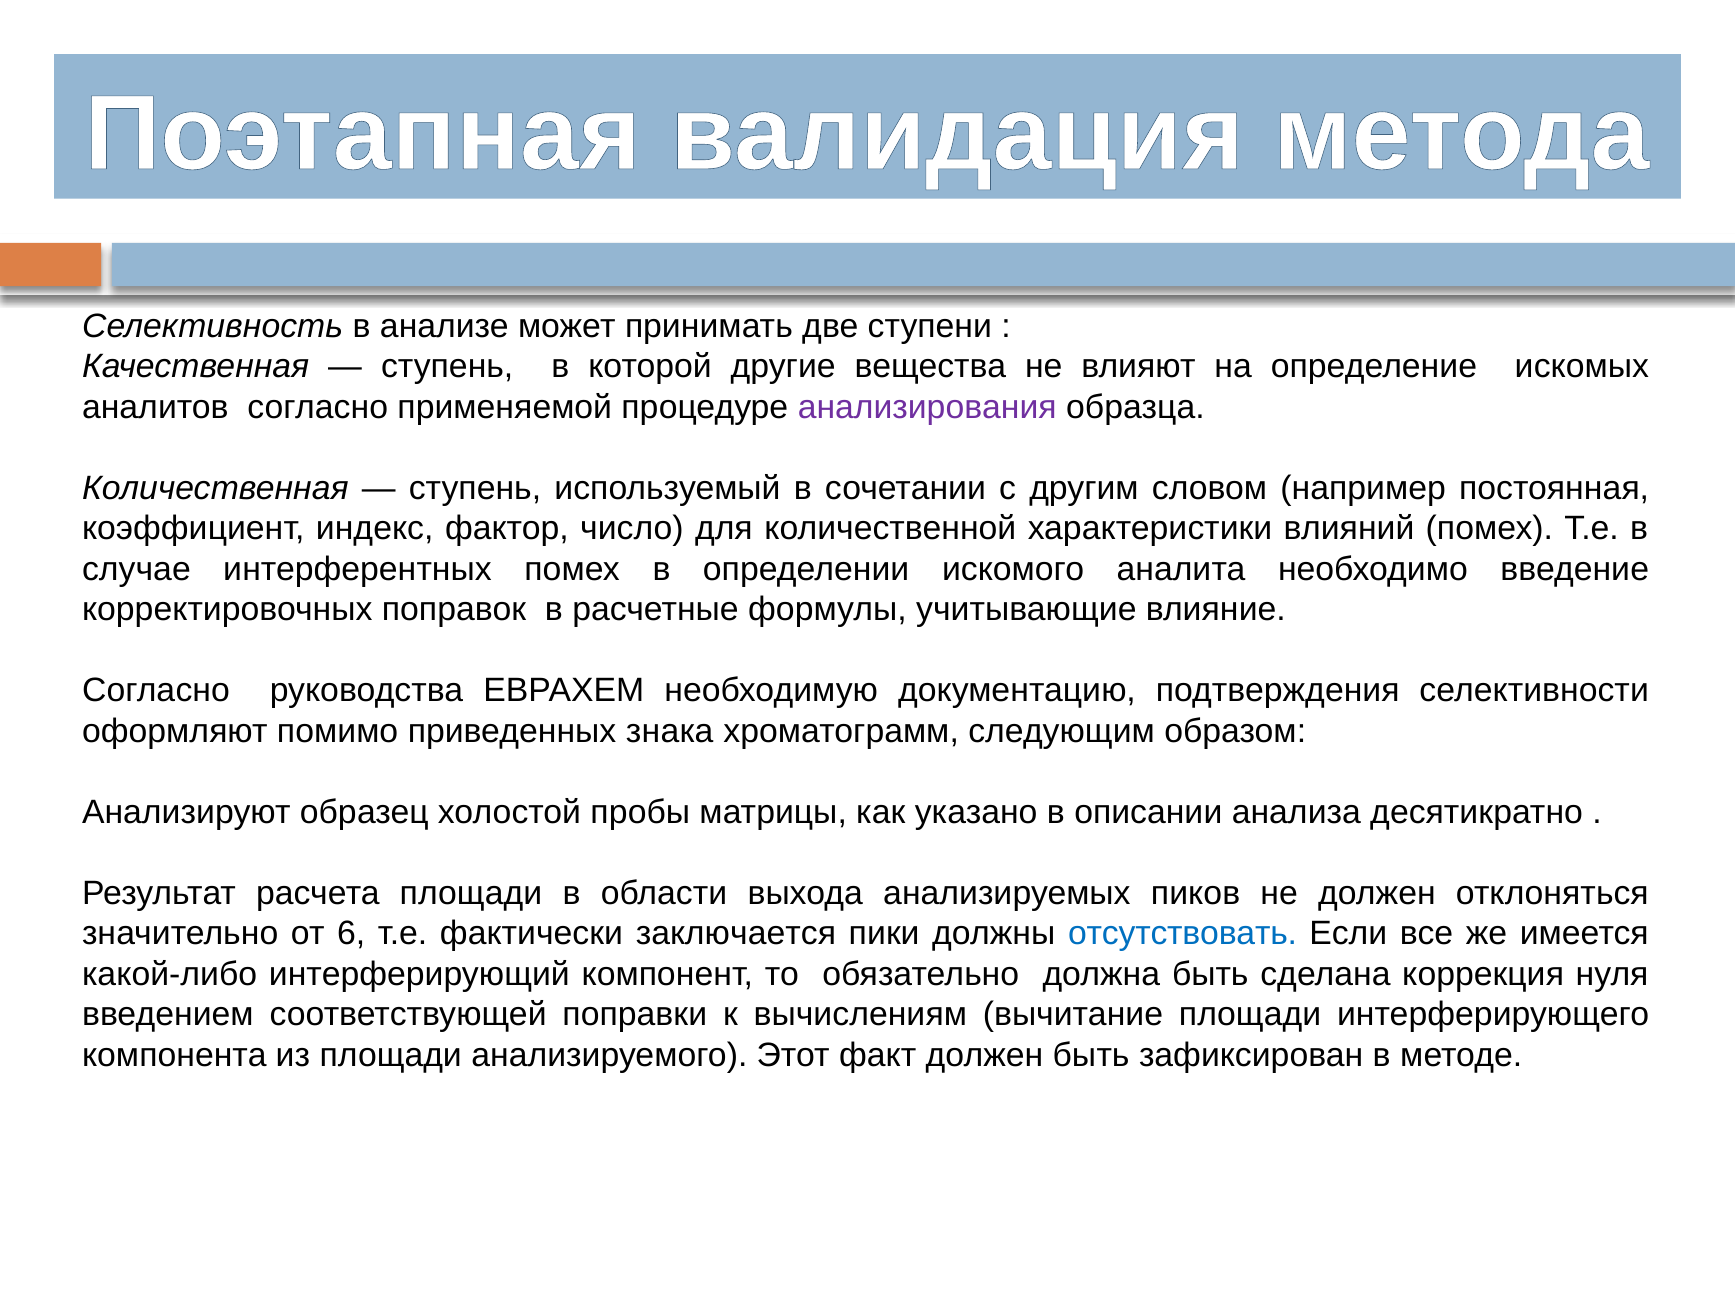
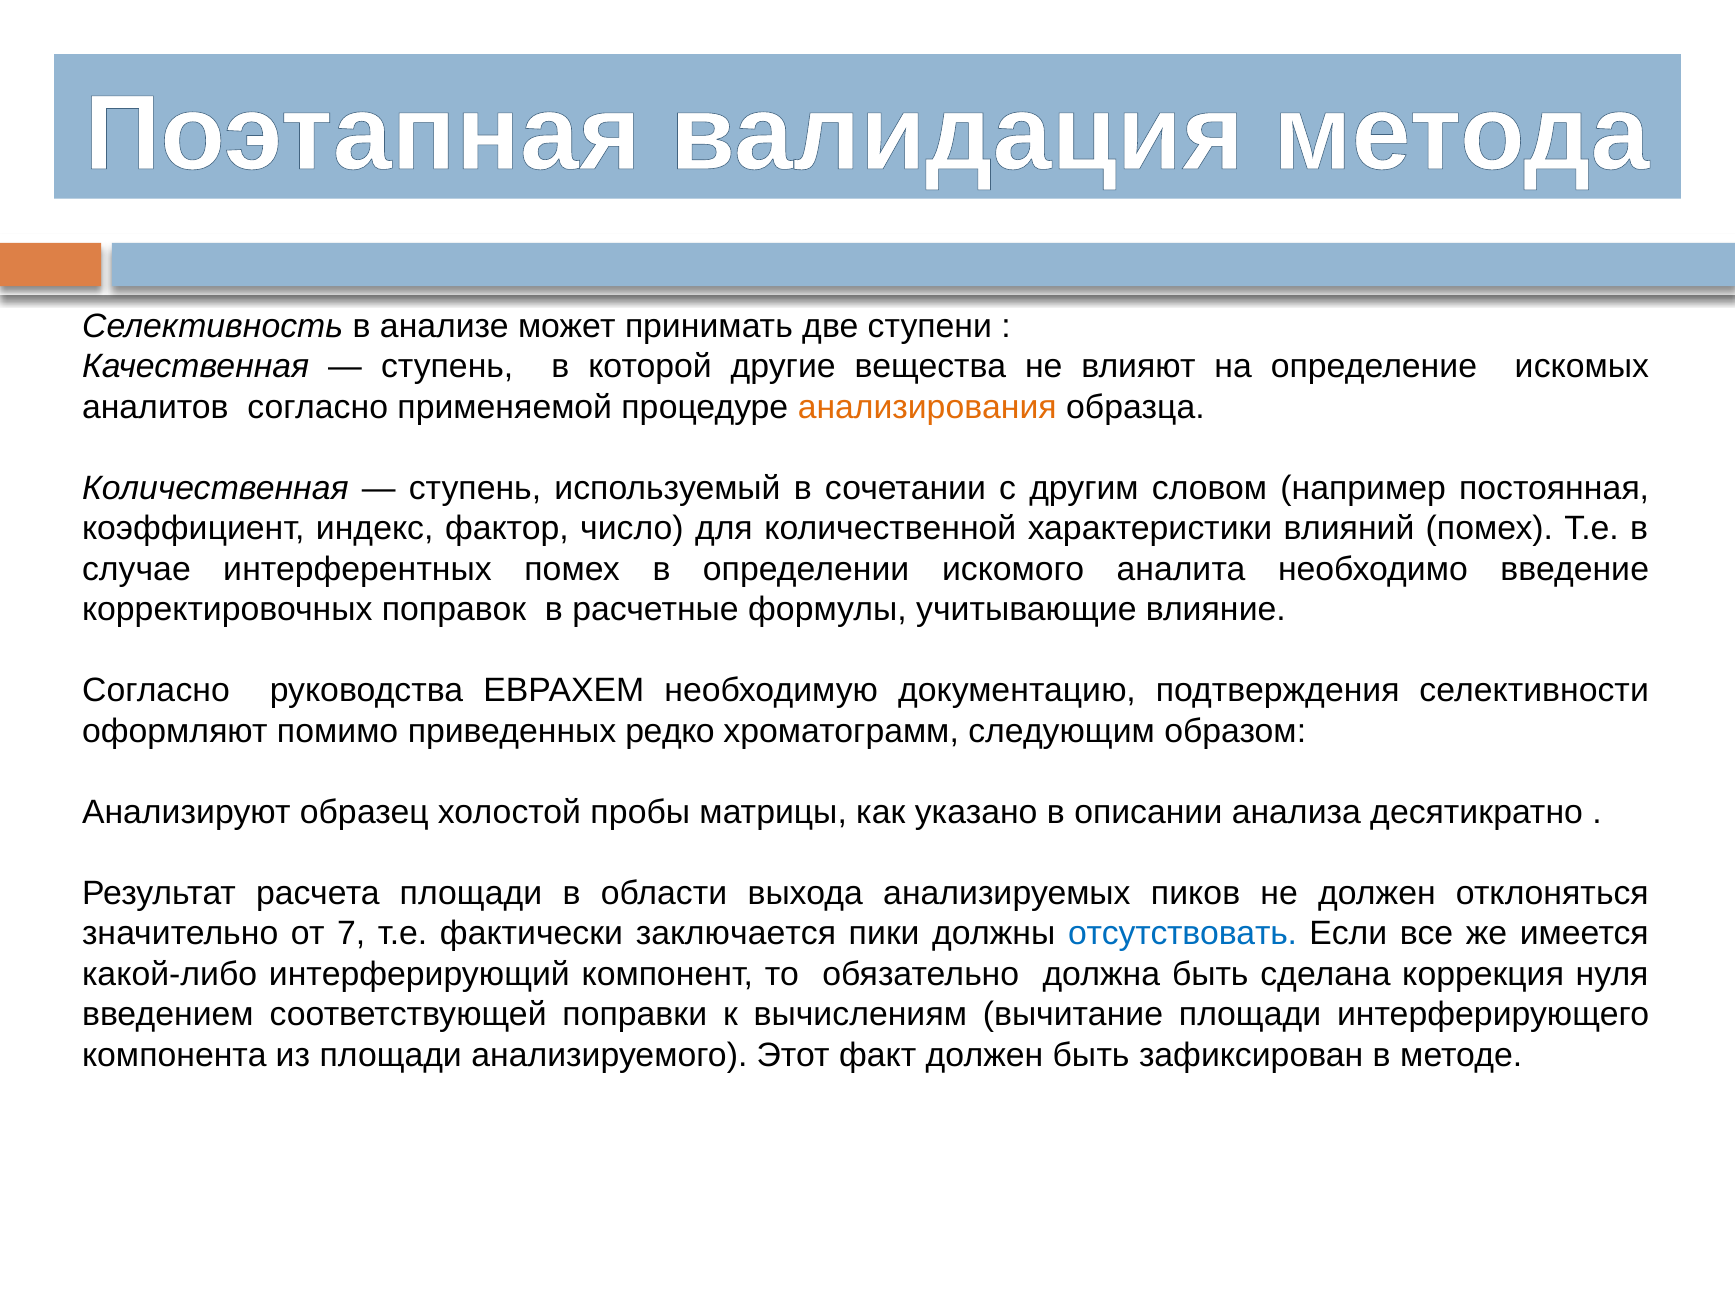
анализирования colour: purple -> orange
знака: знака -> редко
6: 6 -> 7
